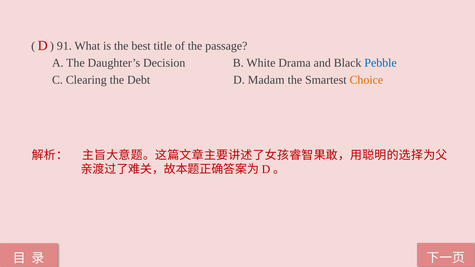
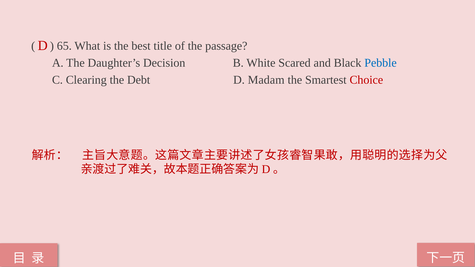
91: 91 -> 65
Drama: Drama -> Scared
Choice colour: orange -> red
